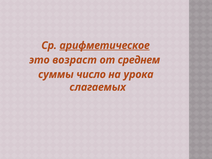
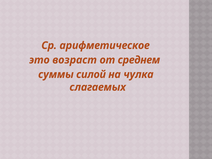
арифметическое underline: present -> none
число: число -> силой
урока: урока -> чулка
